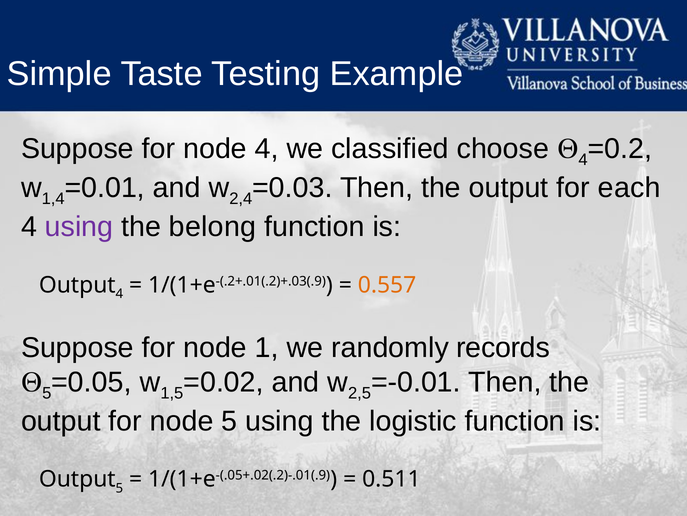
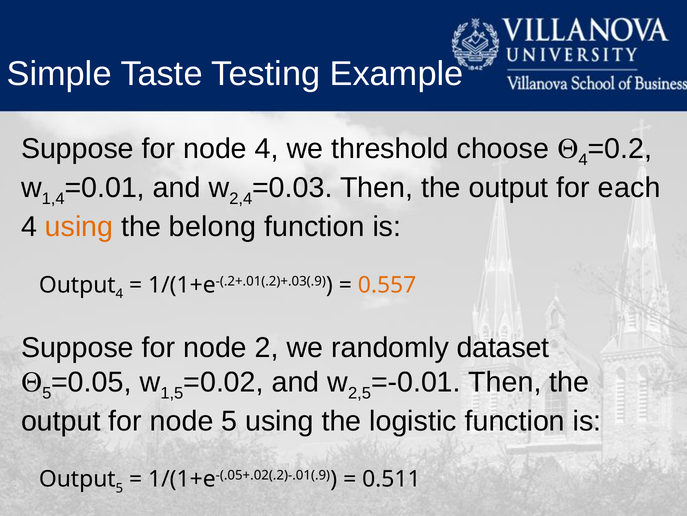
classified: classified -> threshold
using at (79, 227) colour: purple -> orange
1: 1 -> 2
records: records -> dataset
